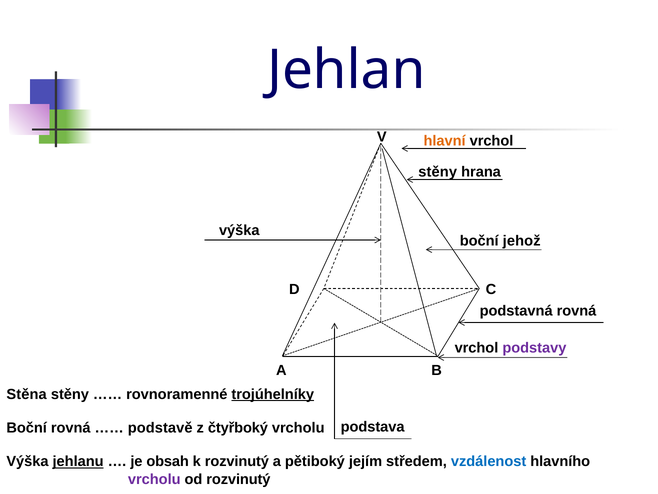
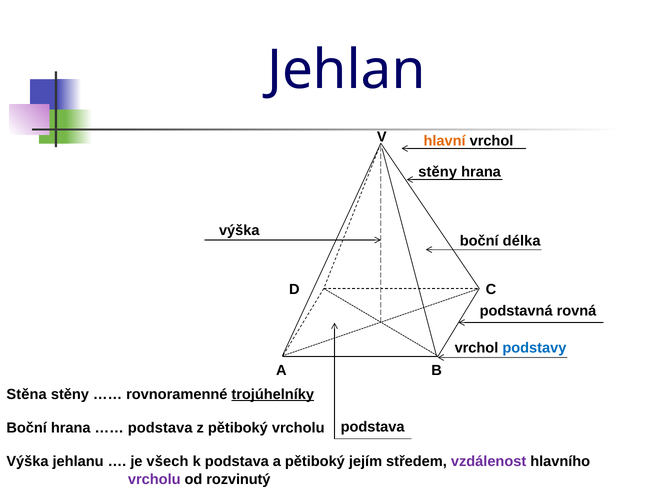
jehož: jehož -> délka
podstavy colour: purple -> blue
Boční rovná: rovná -> hrana
podstavě at (160, 428): podstavě -> podstava
z čtyřboký: čtyřboký -> pětiboký
jehlanu underline: present -> none
obsah: obsah -> všech
k rozvinutý: rozvinutý -> podstava
vzdálenost colour: blue -> purple
